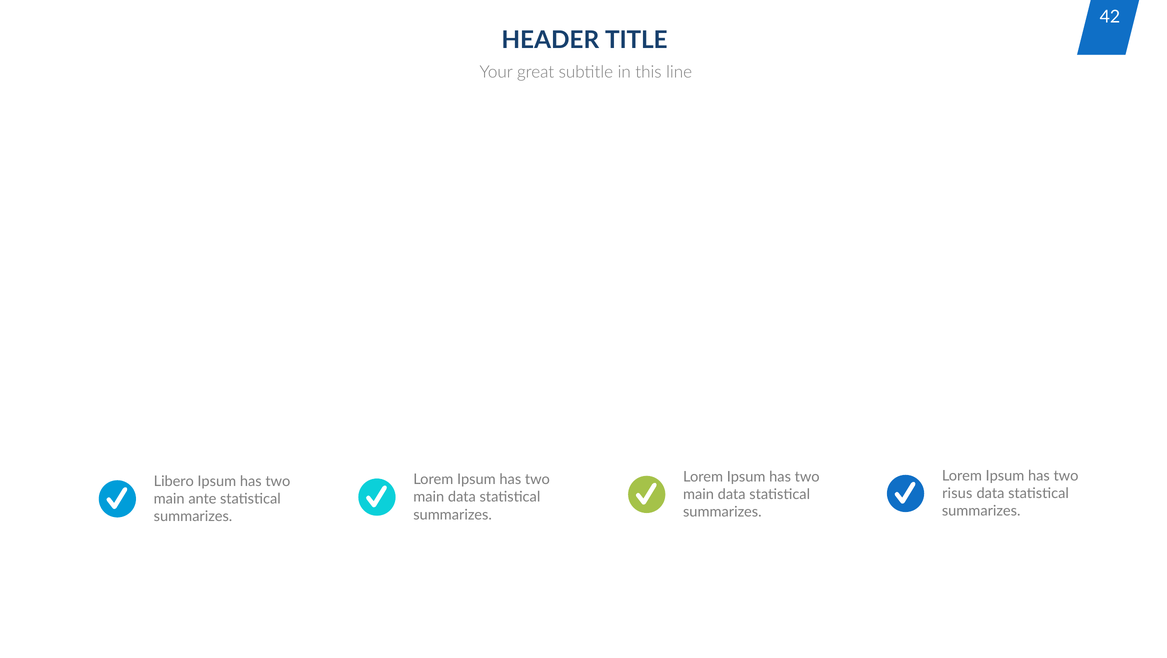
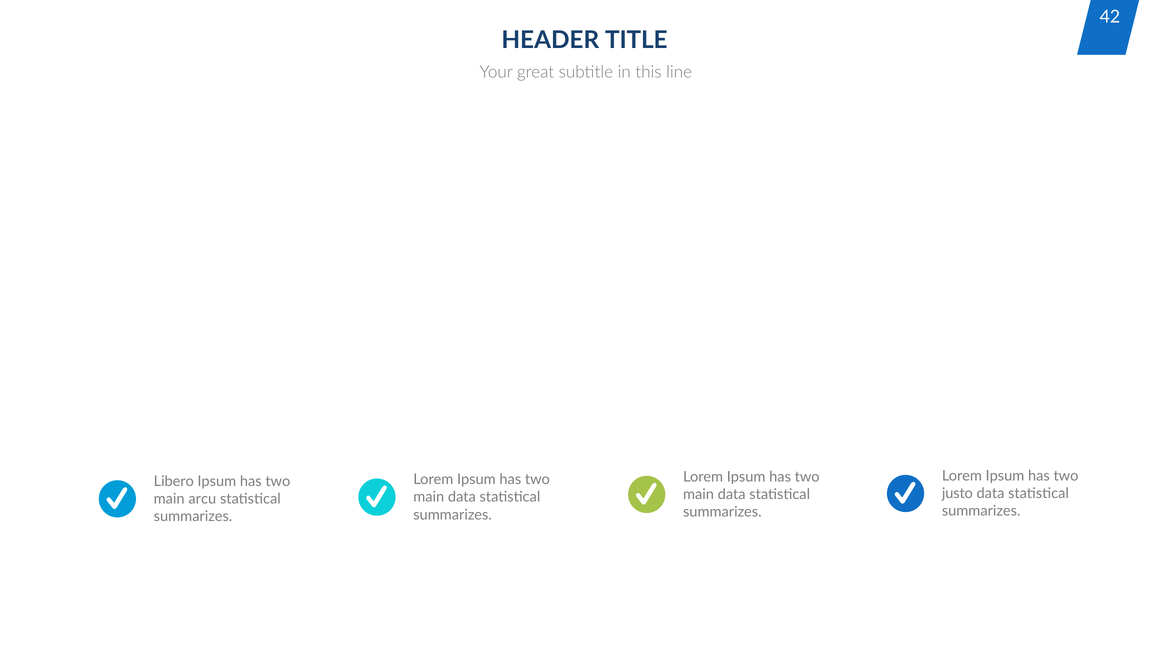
risus: risus -> justo
ante: ante -> arcu
